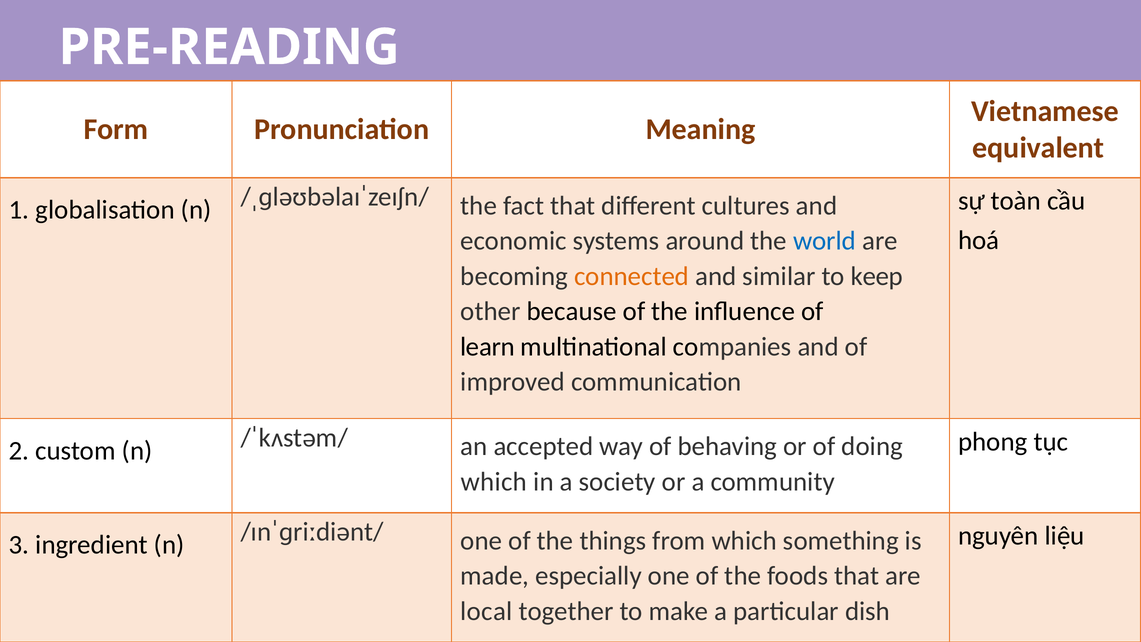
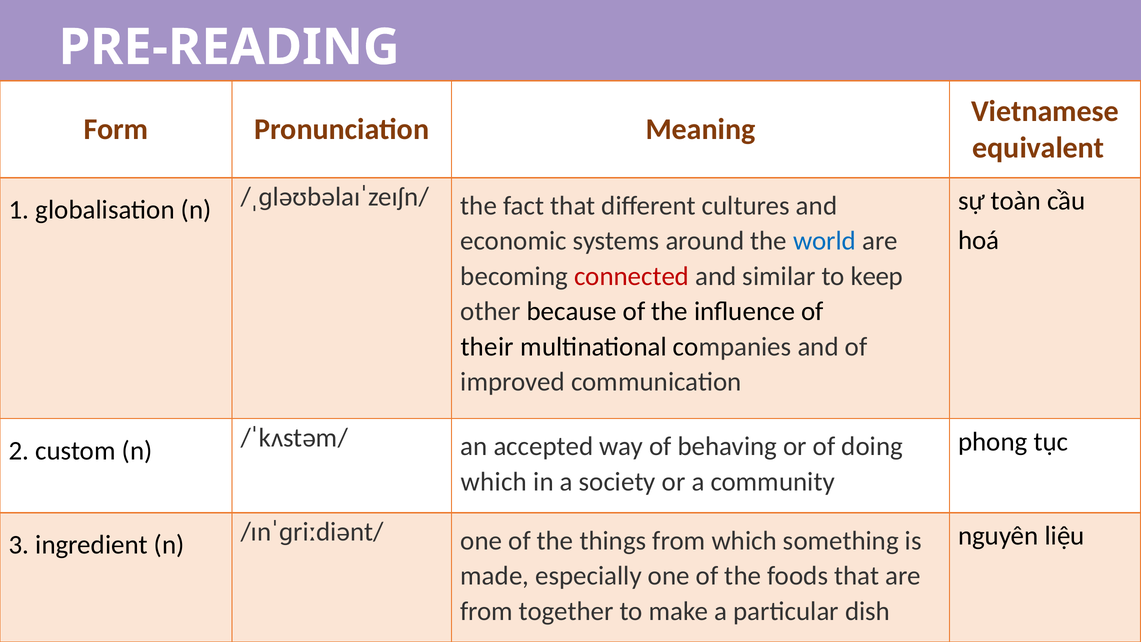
connected colour: orange -> red
learn: learn -> their
local at (486, 611): local -> from
